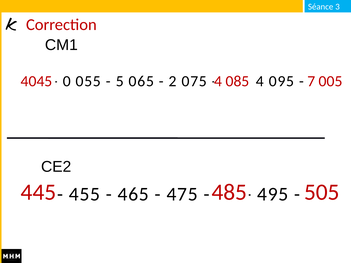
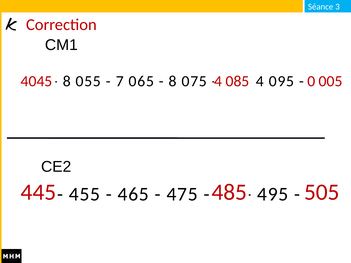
0 at (67, 81): 0 -> 8
5: 5 -> 7
2 at (173, 81): 2 -> 8
7: 7 -> 0
